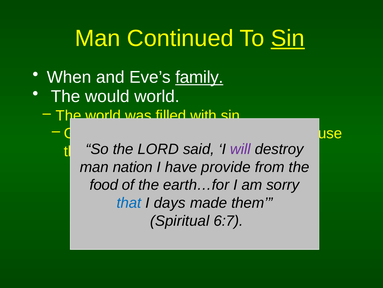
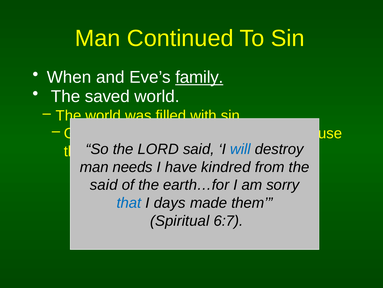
Sin at (288, 38) underline: present -> none
would: would -> saved
will colour: purple -> blue
nation: nation -> needs
provide: provide -> kindred
food at (104, 185): food -> said
